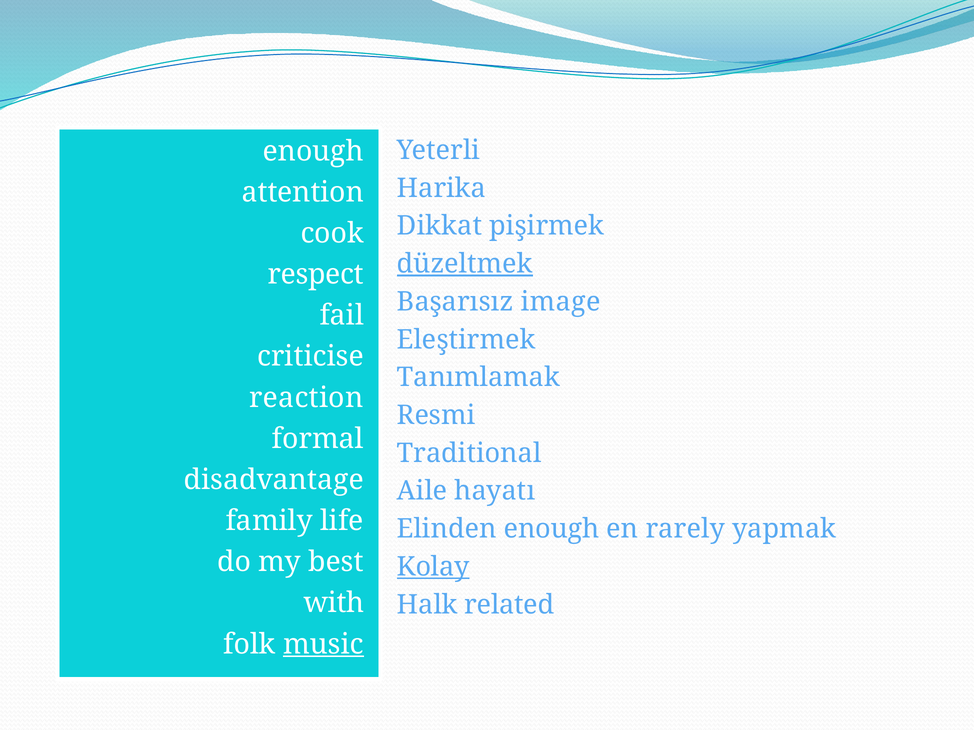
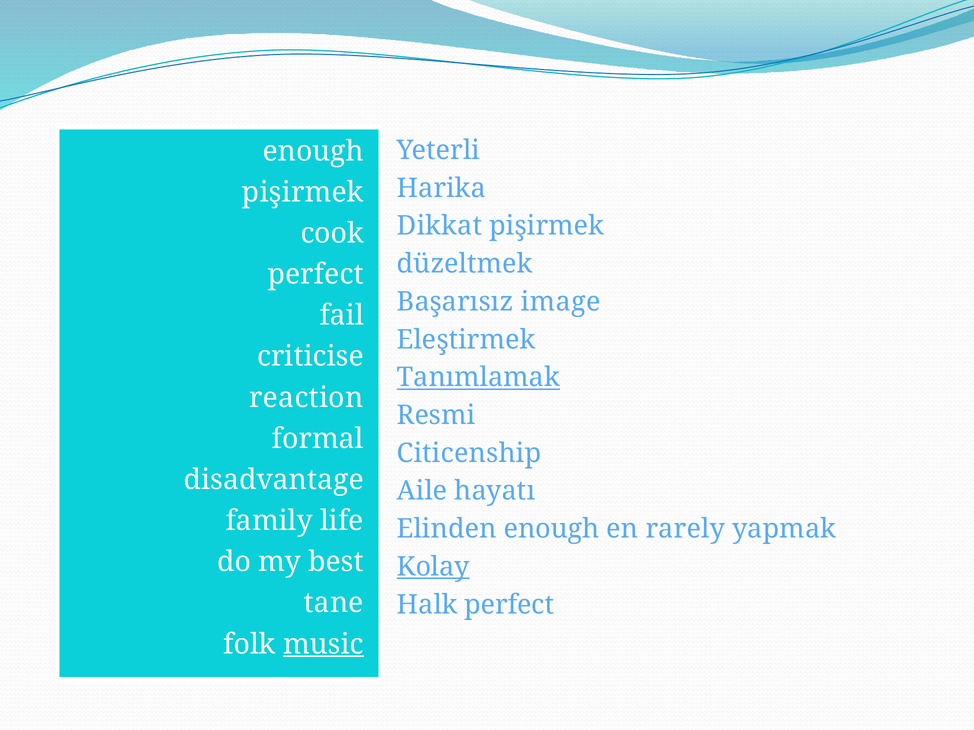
attention at (303, 192): attention -> pişirmek
düzeltmek underline: present -> none
respect at (316, 275): respect -> perfect
Tanımlamak underline: none -> present
Traditional: Traditional -> Citicenship
with: with -> tane
Halk related: related -> perfect
